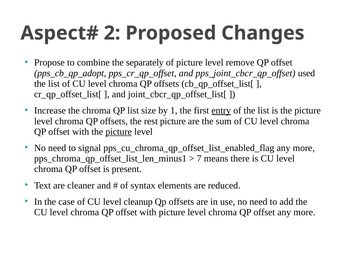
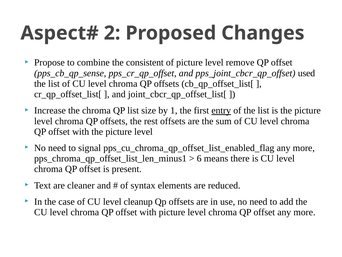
separately: separately -> consistent
pps_cb_qp_adopt: pps_cb_qp_adopt -> pps_cb_qp_sense
rest picture: picture -> offsets
picture at (119, 131) underline: present -> none
7: 7 -> 6
